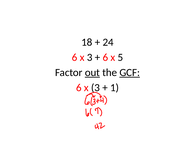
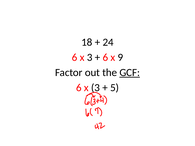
5: 5 -> 9
out underline: present -> none
1: 1 -> 5
